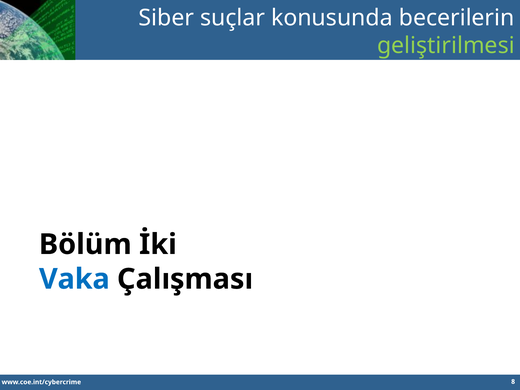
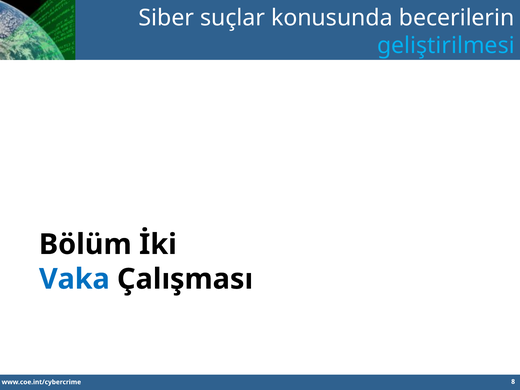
geliştirilmesi colour: light green -> light blue
